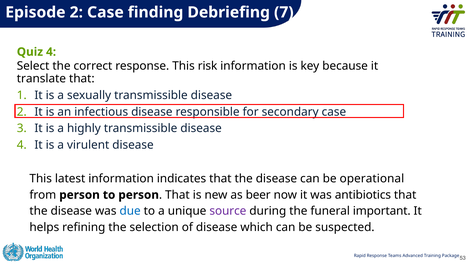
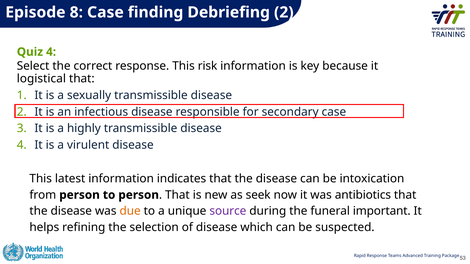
Episode 2: 2 -> 8
Debriefing 7: 7 -> 2
translate: translate -> logistical
operational: operational -> intoxication
beer: beer -> seek
due colour: blue -> orange
